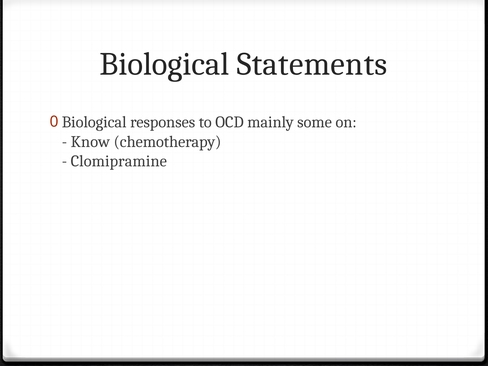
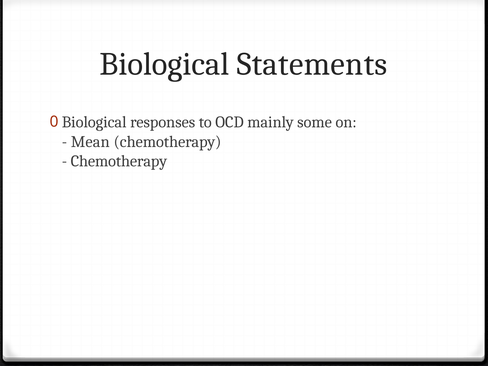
Know: Know -> Mean
Clomipramine at (119, 161): Clomipramine -> Chemotherapy
